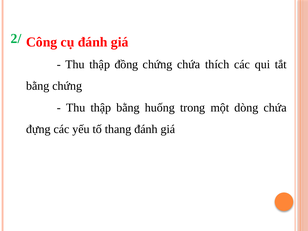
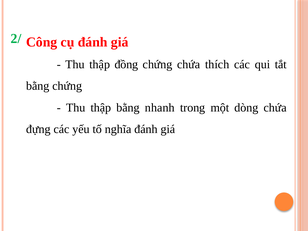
huống: huống -> nhanh
thang: thang -> nghĩa
